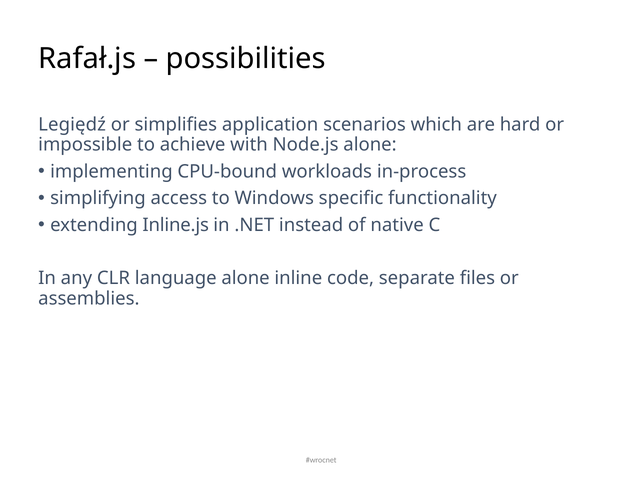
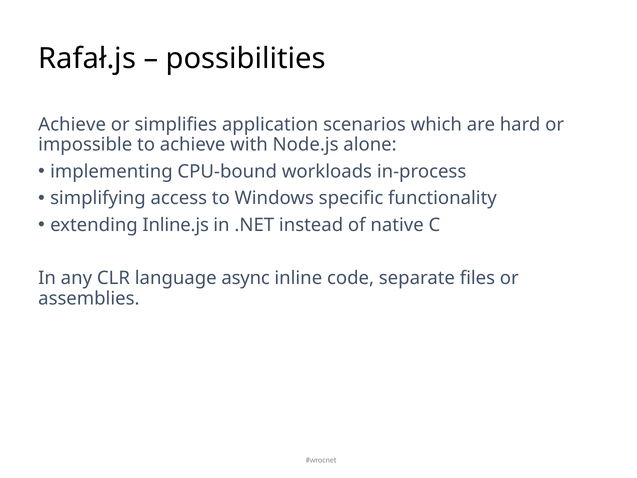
Legiędź at (72, 125): Legiędź -> Achieve
language alone: alone -> async
